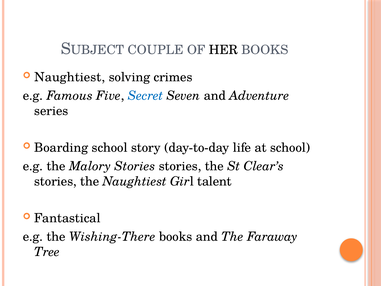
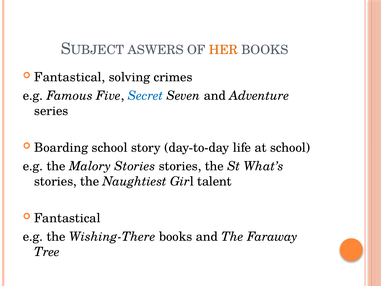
COUPLE: COUPLE -> ASWERS
HER colour: black -> orange
Naughtiest at (70, 77): Naughtiest -> Fantastical
Clear’s: Clear’s -> What’s
